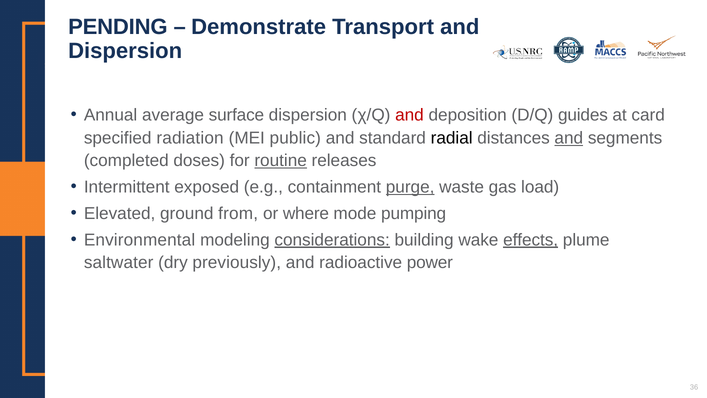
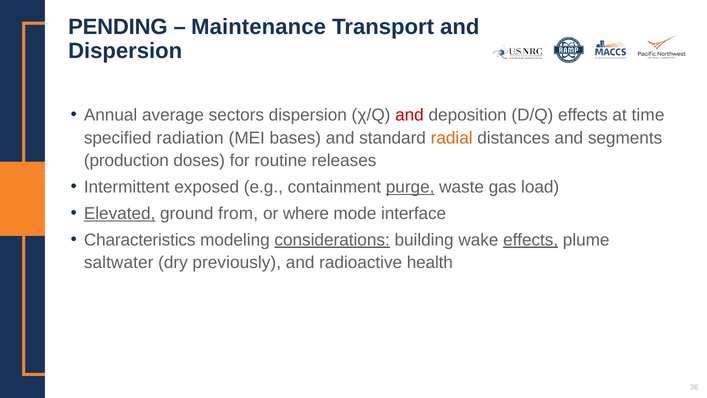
Demonstrate: Demonstrate -> Maintenance
surface: surface -> sectors
D/Q guides: guides -> effects
card: card -> time
public: public -> bases
radial colour: black -> orange
and at (569, 138) underline: present -> none
completed: completed -> production
routine underline: present -> none
Elevated underline: none -> present
pumping: pumping -> interface
Environmental: Environmental -> Characteristics
power: power -> health
